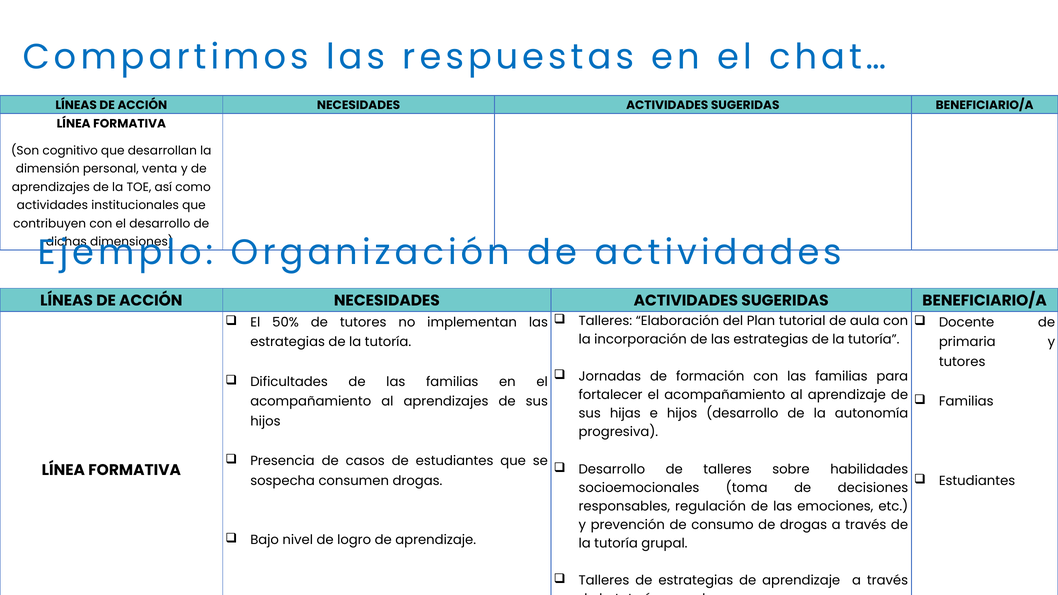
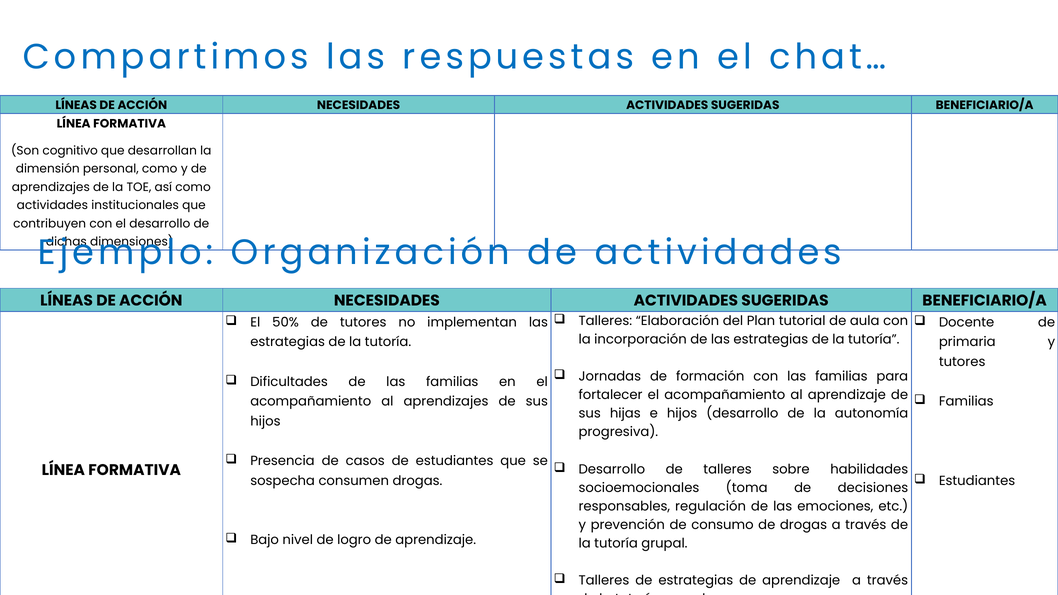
personal venta: venta -> como
